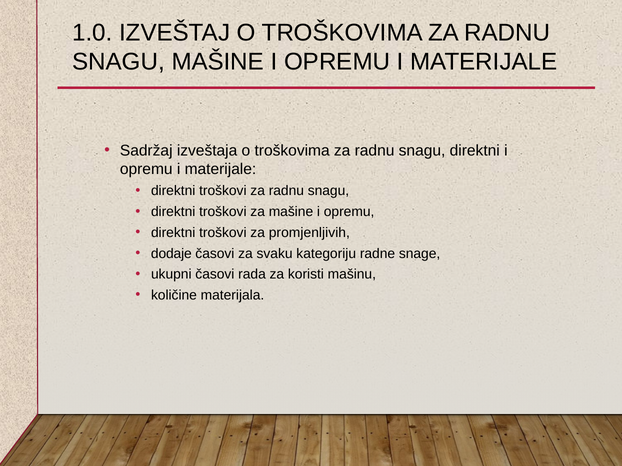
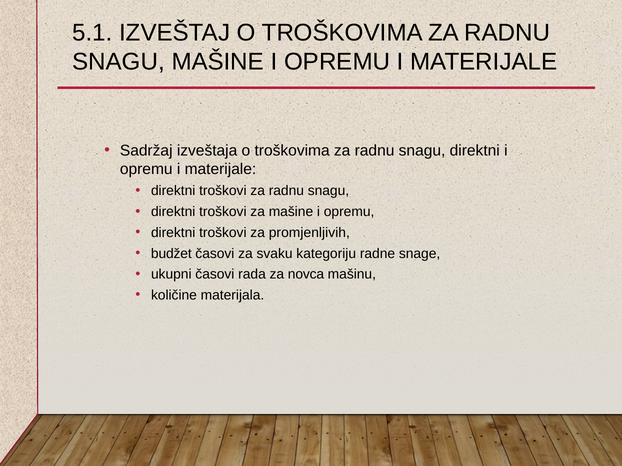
1.0: 1.0 -> 5.1
dodaje: dodaje -> budžet
koristi: koristi -> novca
